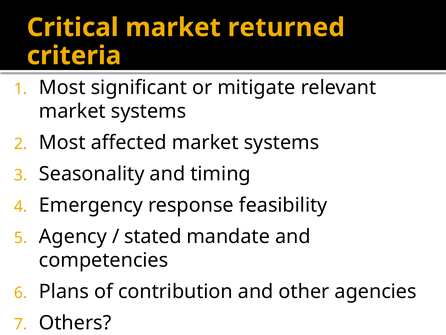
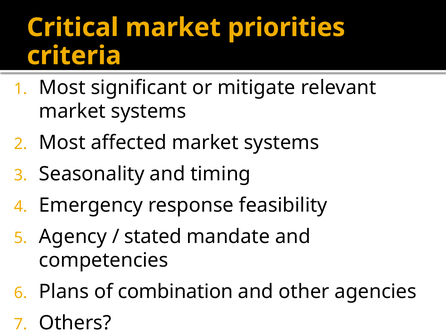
returned: returned -> priorities
contribution: contribution -> combination
